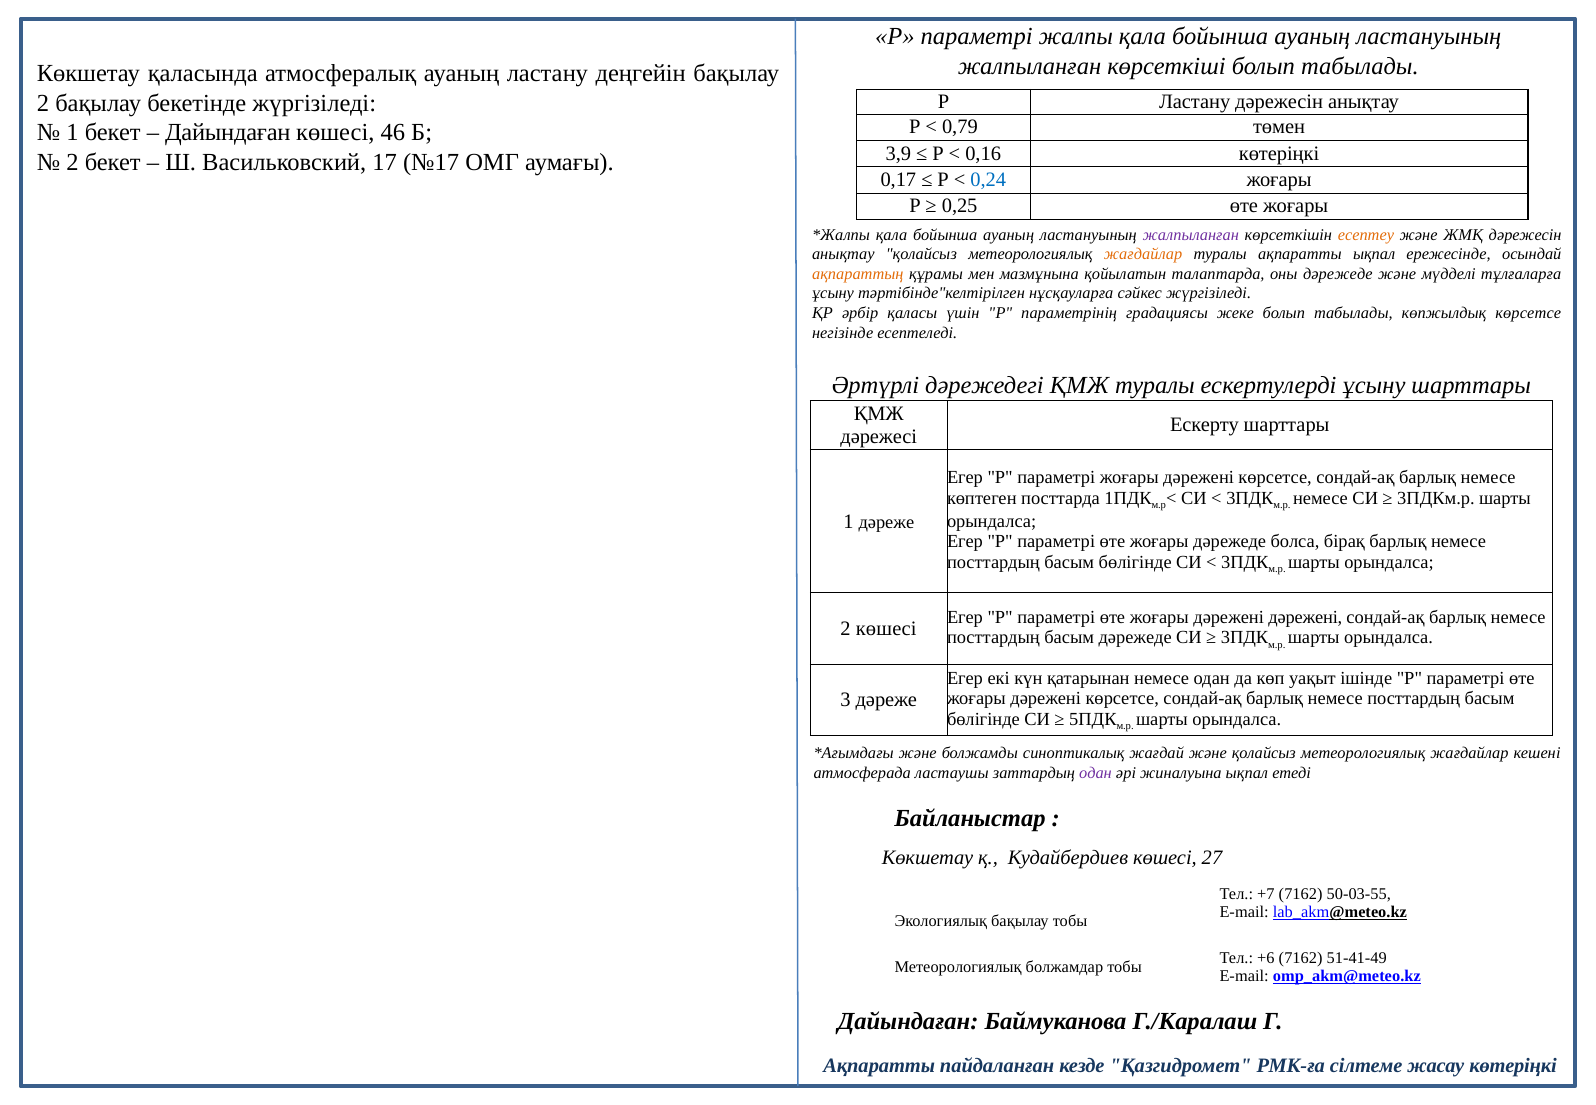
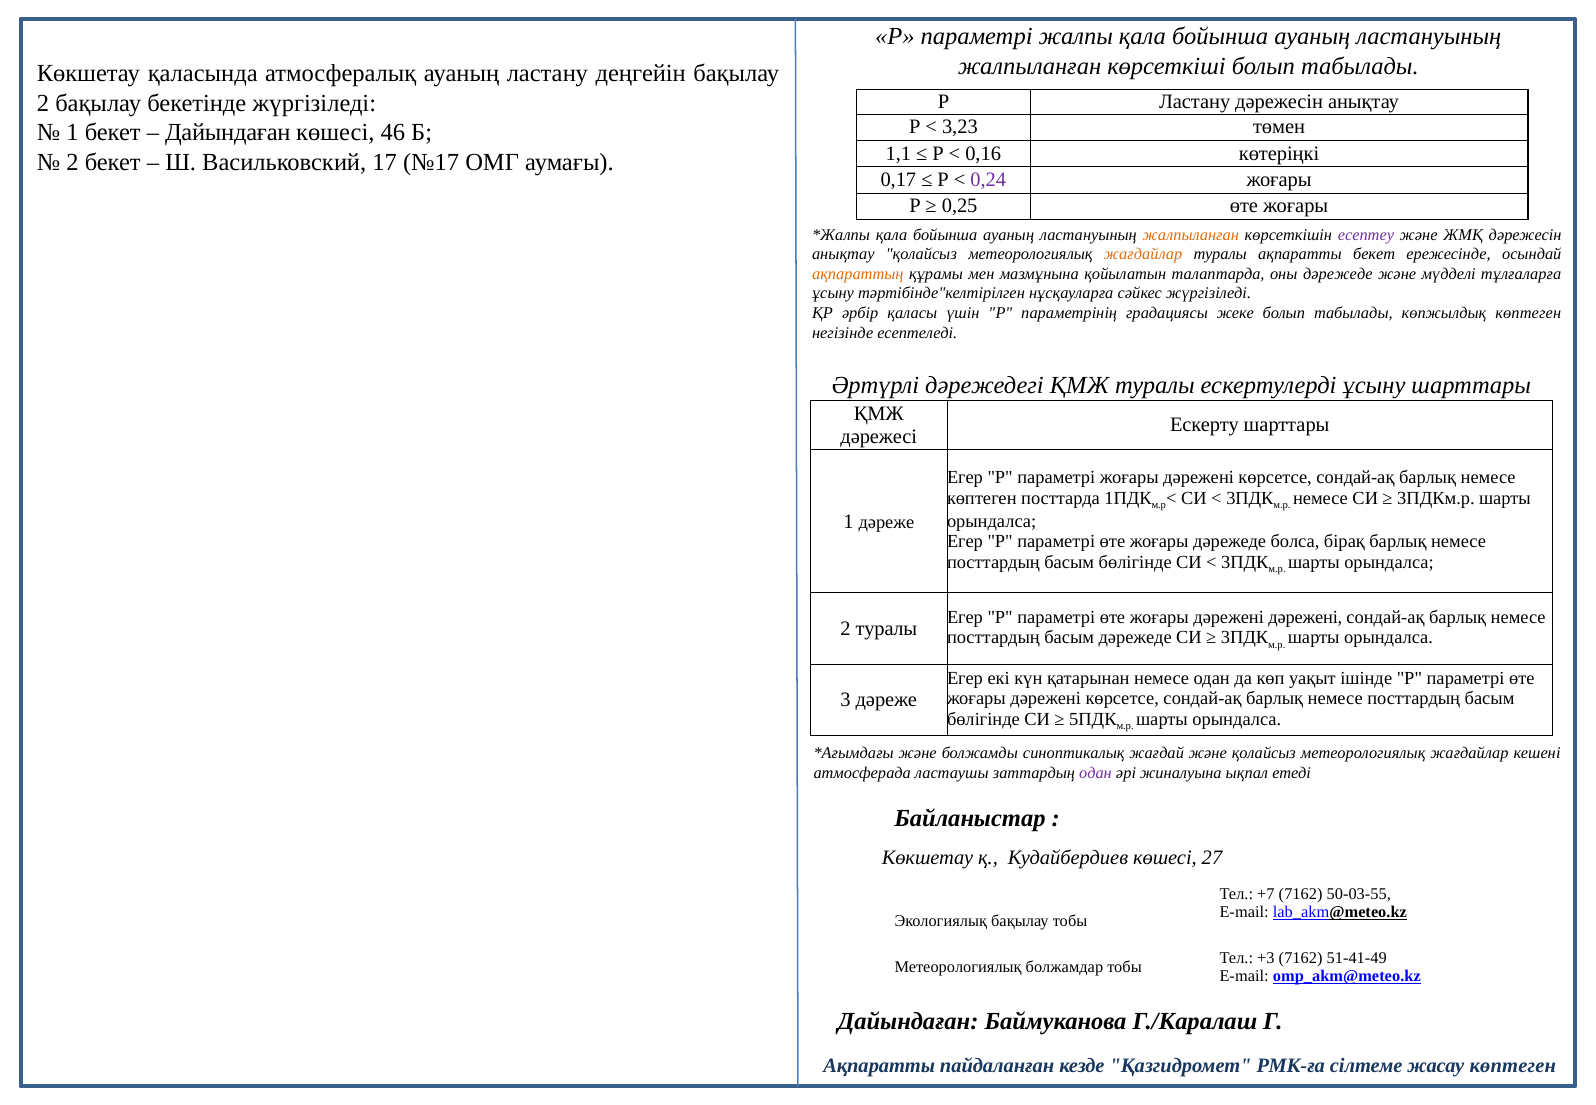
0,79: 0,79 -> 3,23
3,9: 3,9 -> 1,1
0,24 colour: blue -> purple
жалпыланған at (1191, 235) colour: purple -> orange
есептеу colour: orange -> purple
ақпаратты ықпал: ықпал -> бекет
көпжылдық көрсетсе: көрсетсе -> көптеген
2 көшесі: көшесі -> туралы
+6: +6 -> +3
жасау көтеріңкі: көтеріңкі -> көптеген
